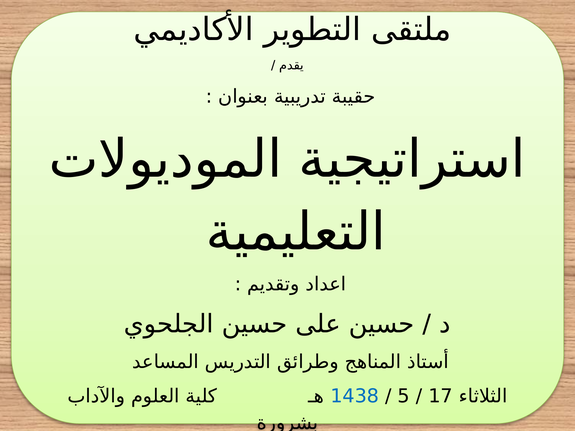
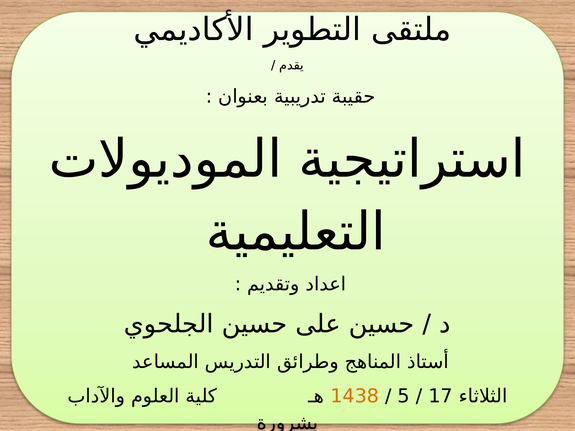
1438 colour: blue -> orange
